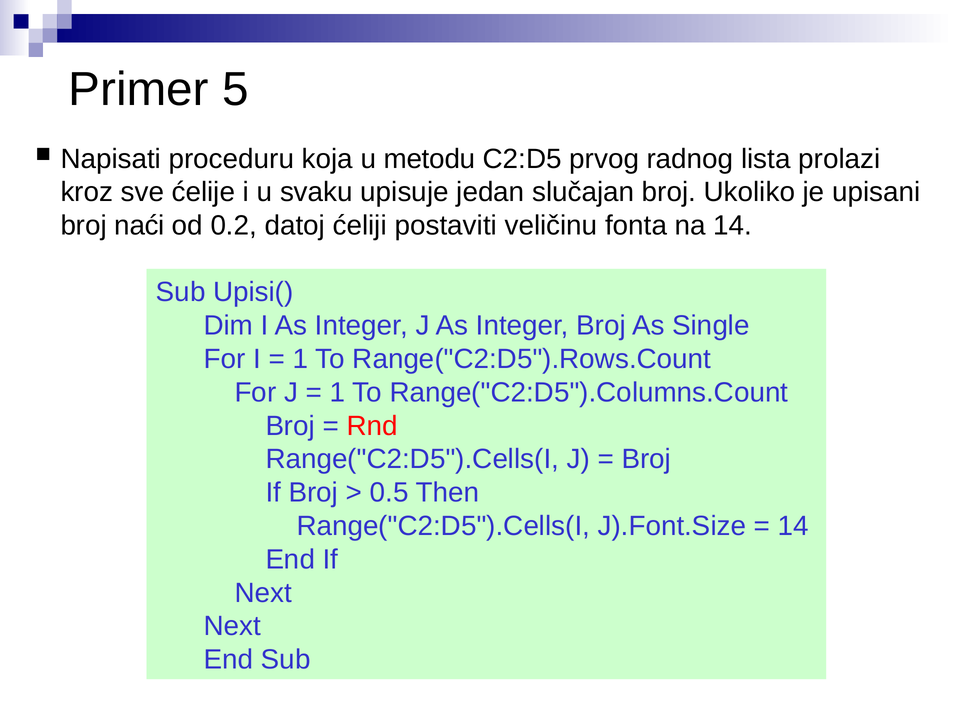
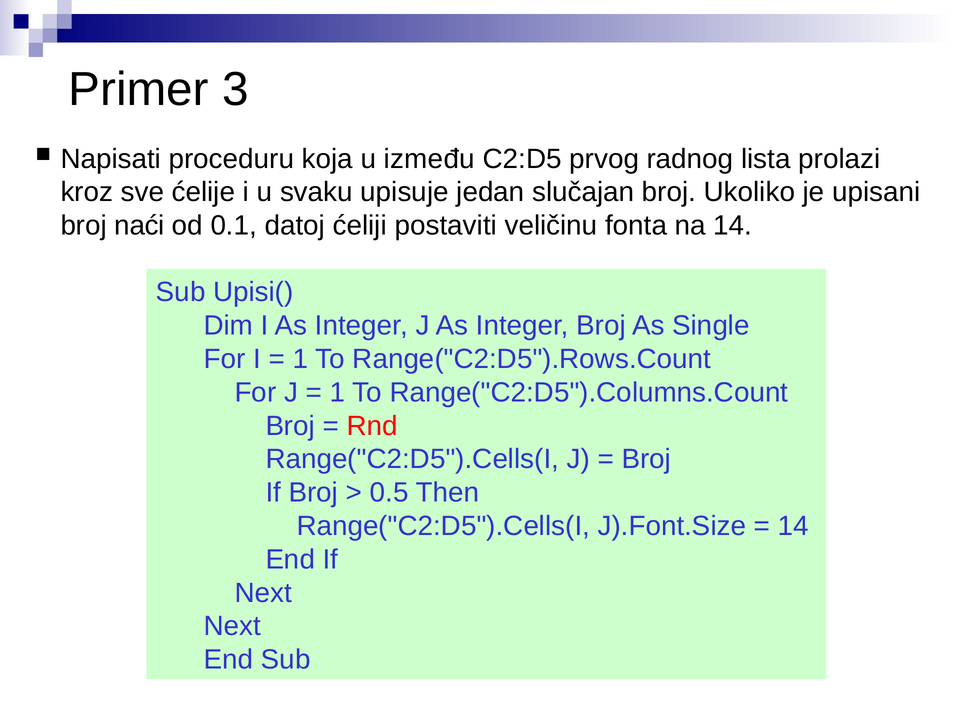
5: 5 -> 3
metodu: metodu -> između
0.2: 0.2 -> 0.1
